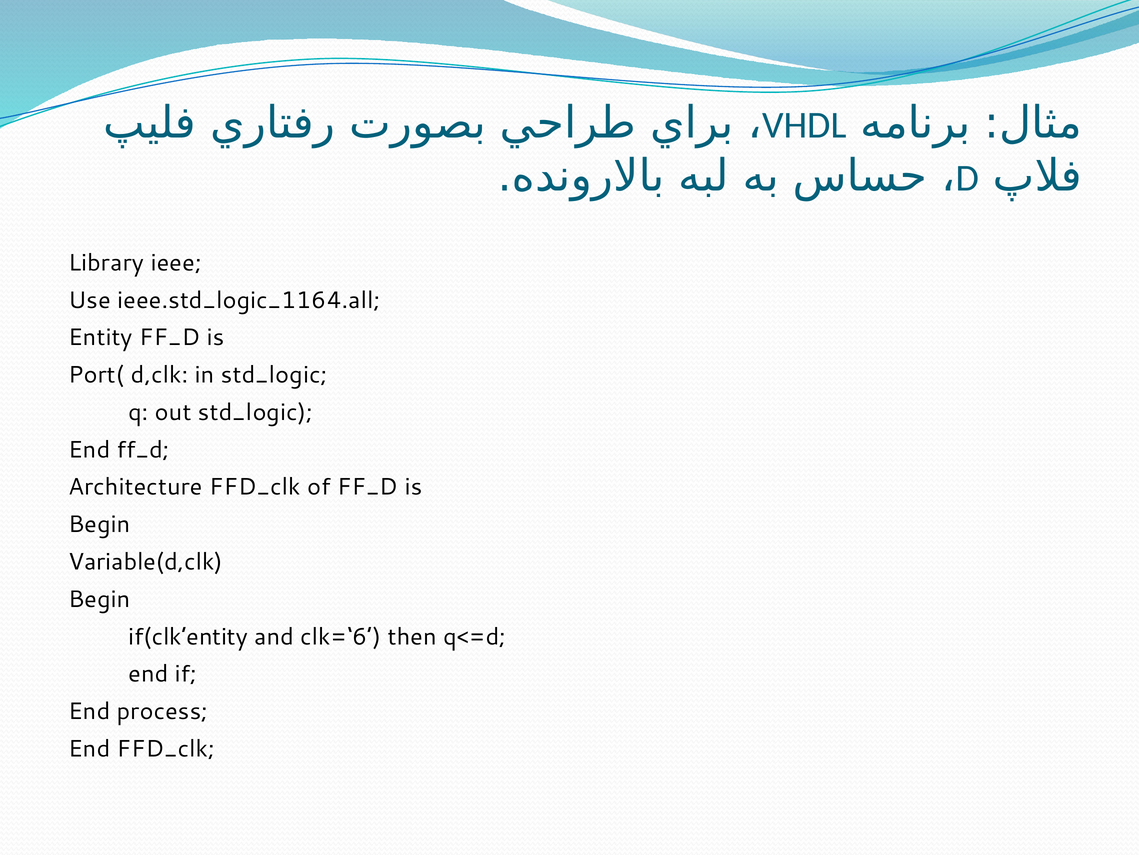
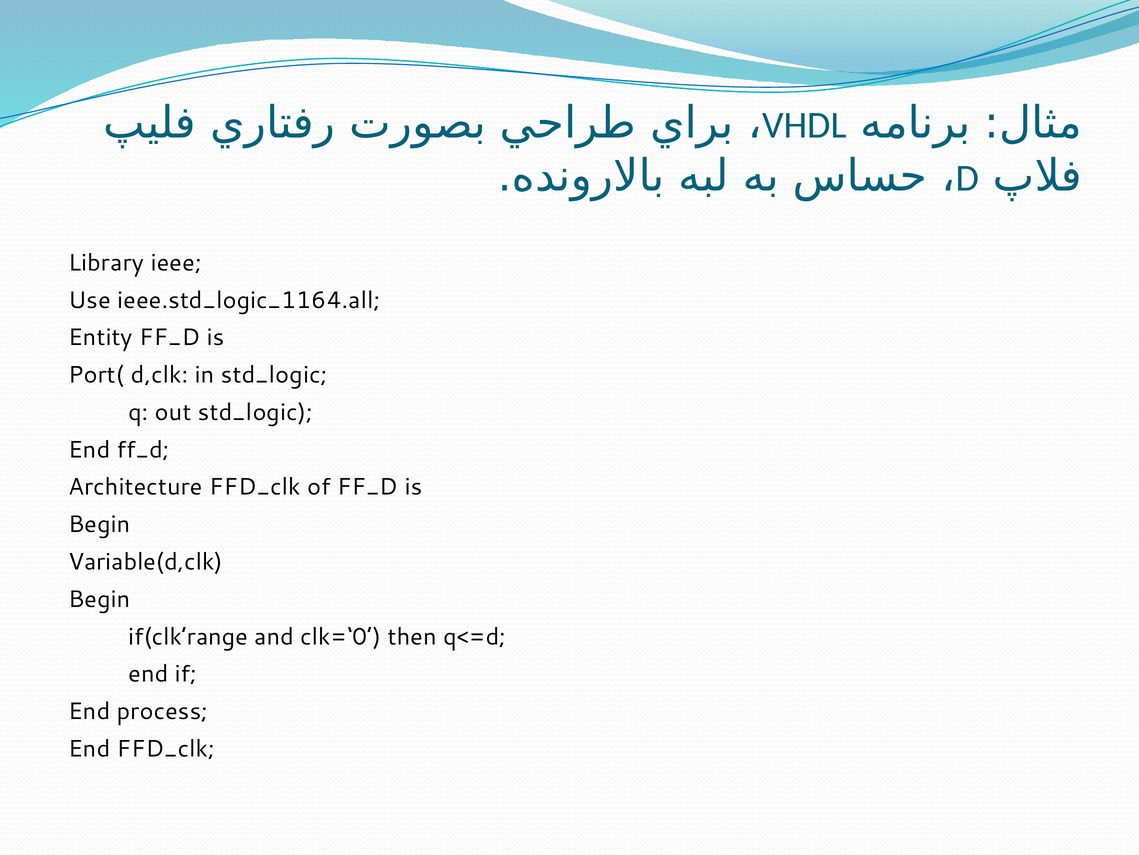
if(clk’entity: if(clk’entity -> if(clk’range
clk=‘6: clk=‘6 -> clk=‘0
